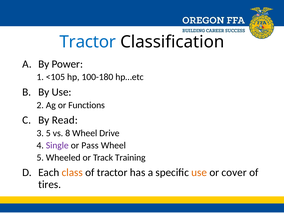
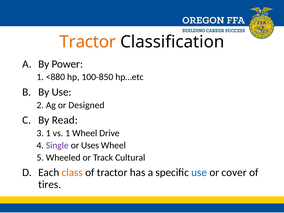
Tractor at (88, 42) colour: blue -> orange
<105: <105 -> <880
100-180: 100-180 -> 100-850
Functions: Functions -> Designed
3 5: 5 -> 1
vs 8: 8 -> 1
Pass: Pass -> Uses
Training: Training -> Cultural
use at (199, 173) colour: orange -> blue
